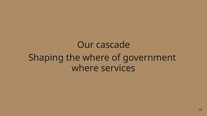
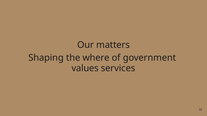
cascade: cascade -> matters
where at (85, 68): where -> values
